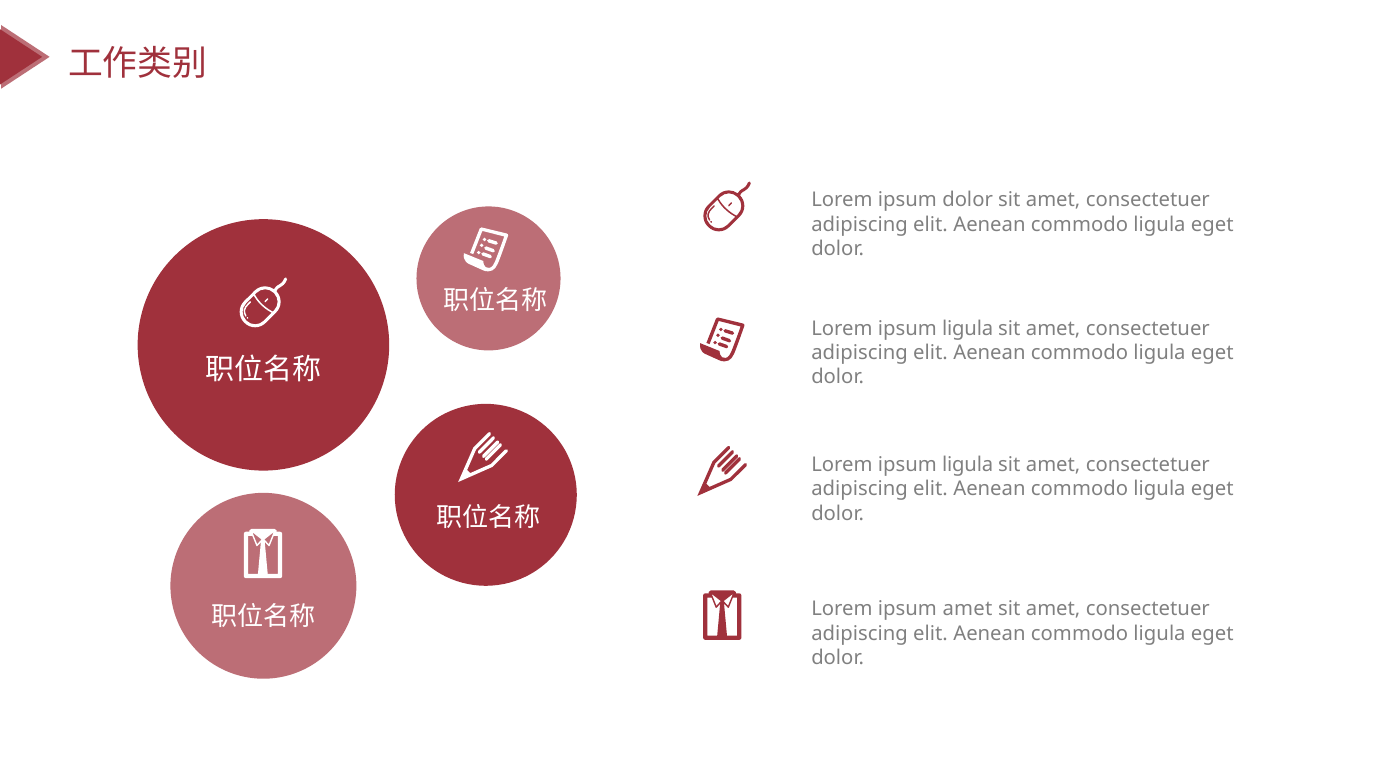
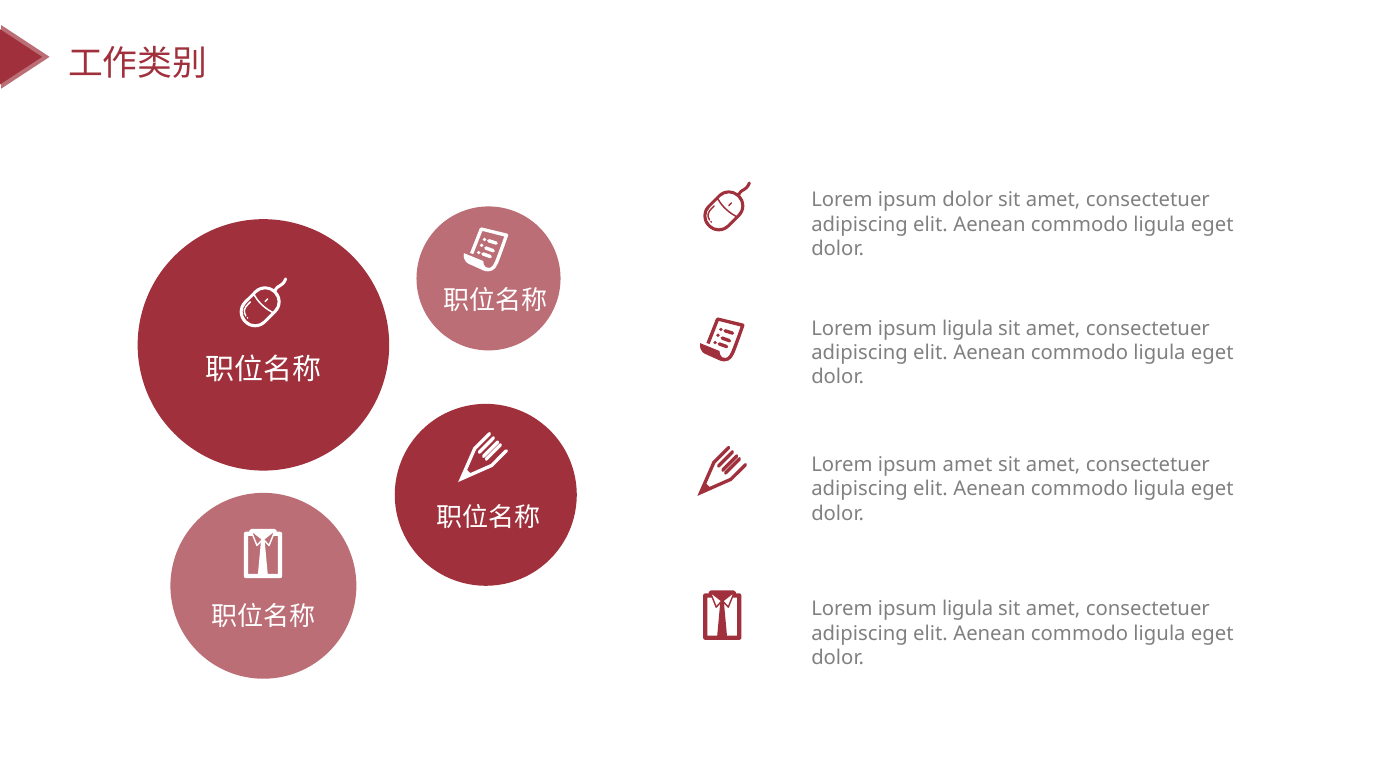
ligula at (968, 465): ligula -> amet
amet at (967, 610): amet -> ligula
